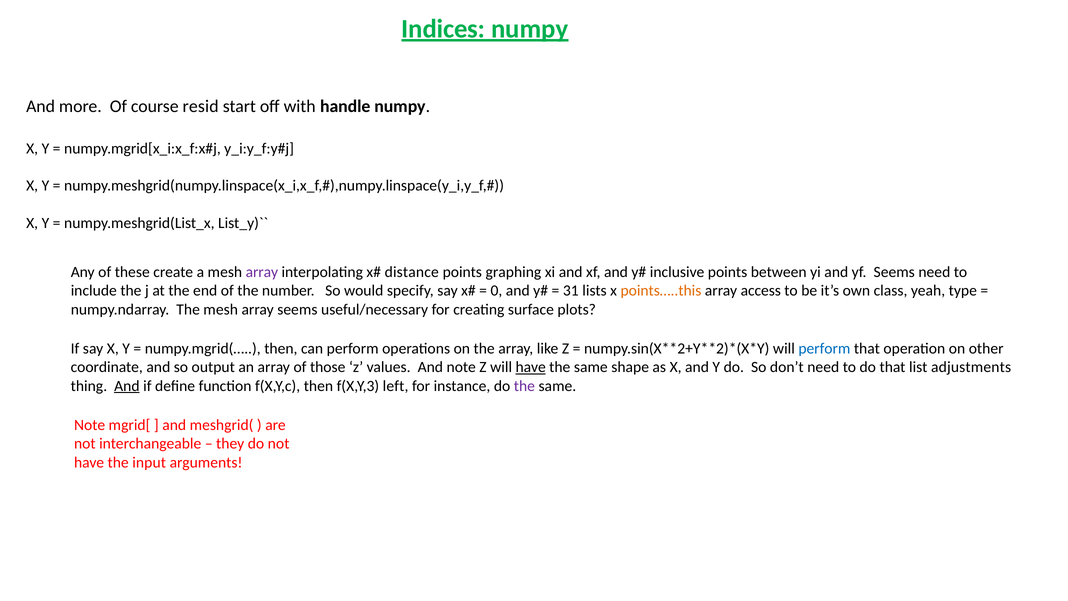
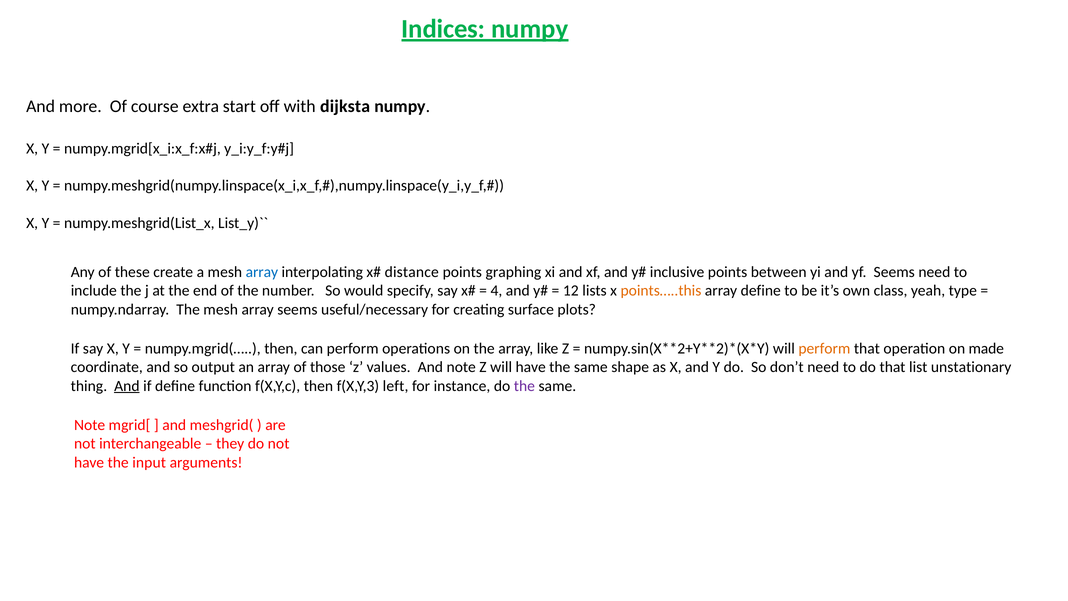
resid: resid -> extra
handle: handle -> dijksta
array at (262, 272) colour: purple -> blue
0: 0 -> 4
31: 31 -> 12
array access: access -> define
perform at (824, 348) colour: blue -> orange
other: other -> made
have at (531, 367) underline: present -> none
adjustments: adjustments -> unstationary
